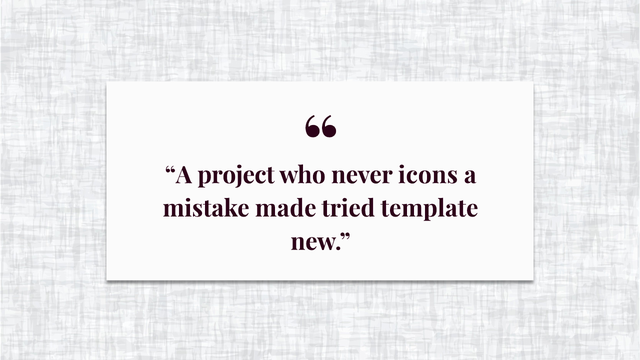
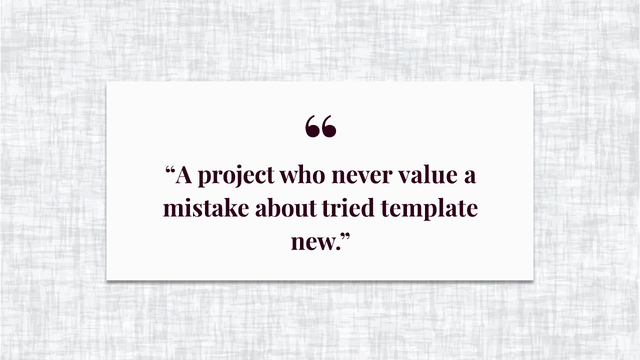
icons: icons -> value
made: made -> about
